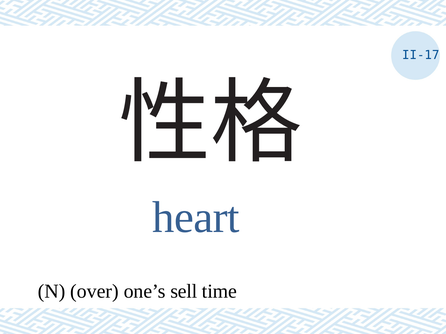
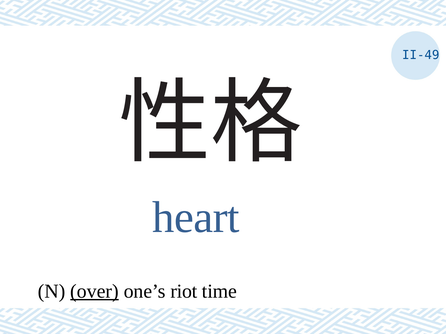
II-17: II-17 -> II-49
over underline: none -> present
sell: sell -> riot
